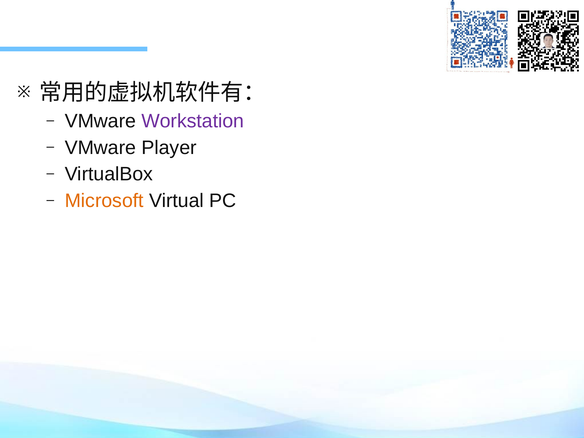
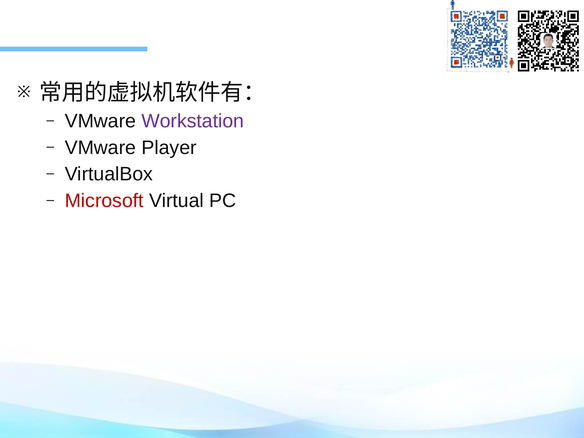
Microsoft colour: orange -> red
